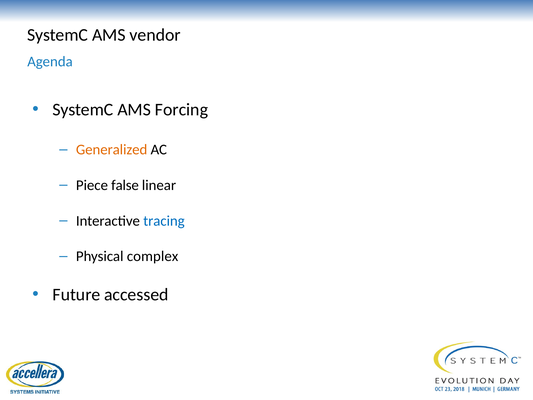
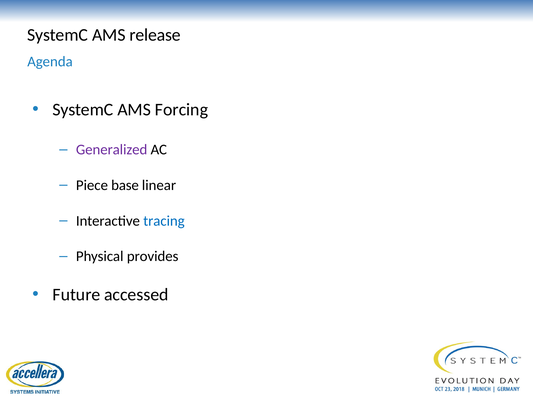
vendor: vendor -> release
Generalized colour: orange -> purple
false: false -> base
complex: complex -> provides
